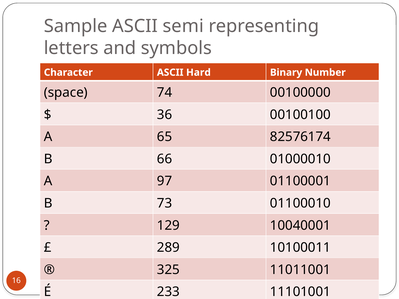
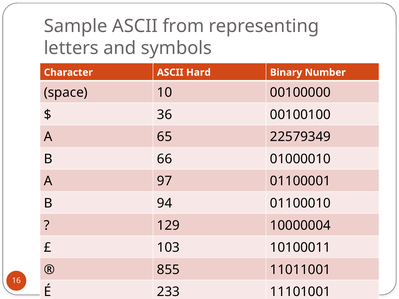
semi: semi -> from
74: 74 -> 10
82576174: 82576174 -> 22579349
73: 73 -> 94
10040001: 10040001 -> 10000004
289: 289 -> 103
325: 325 -> 855
